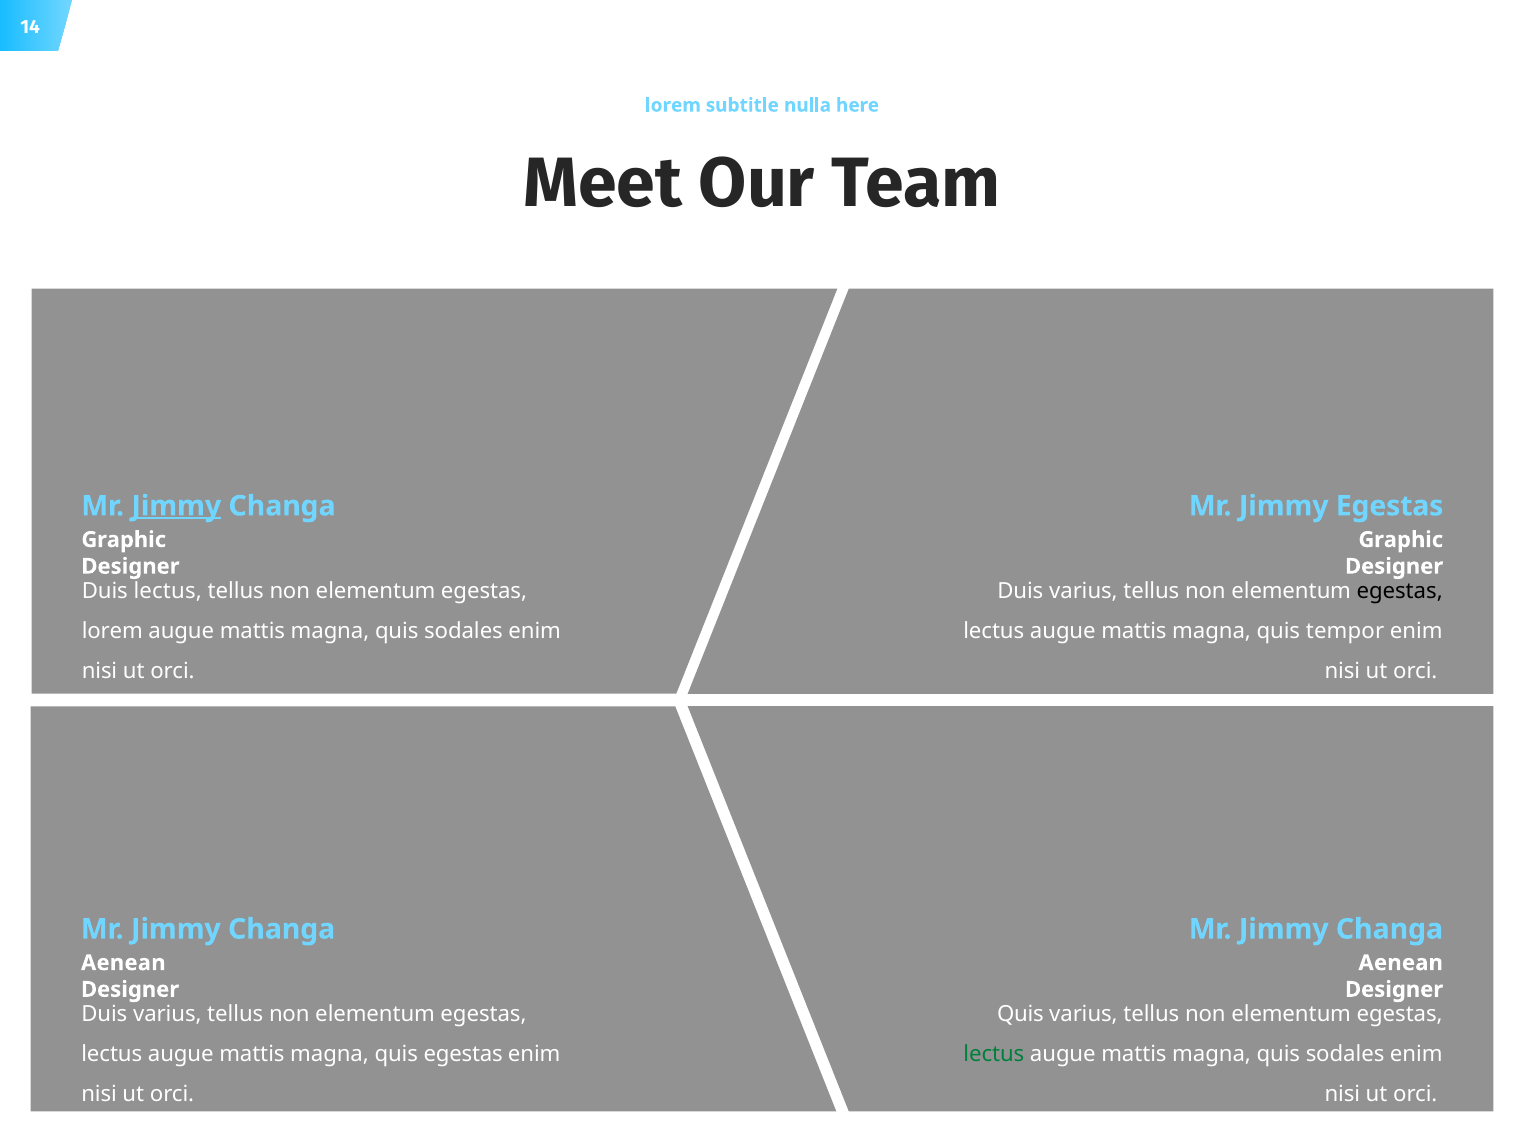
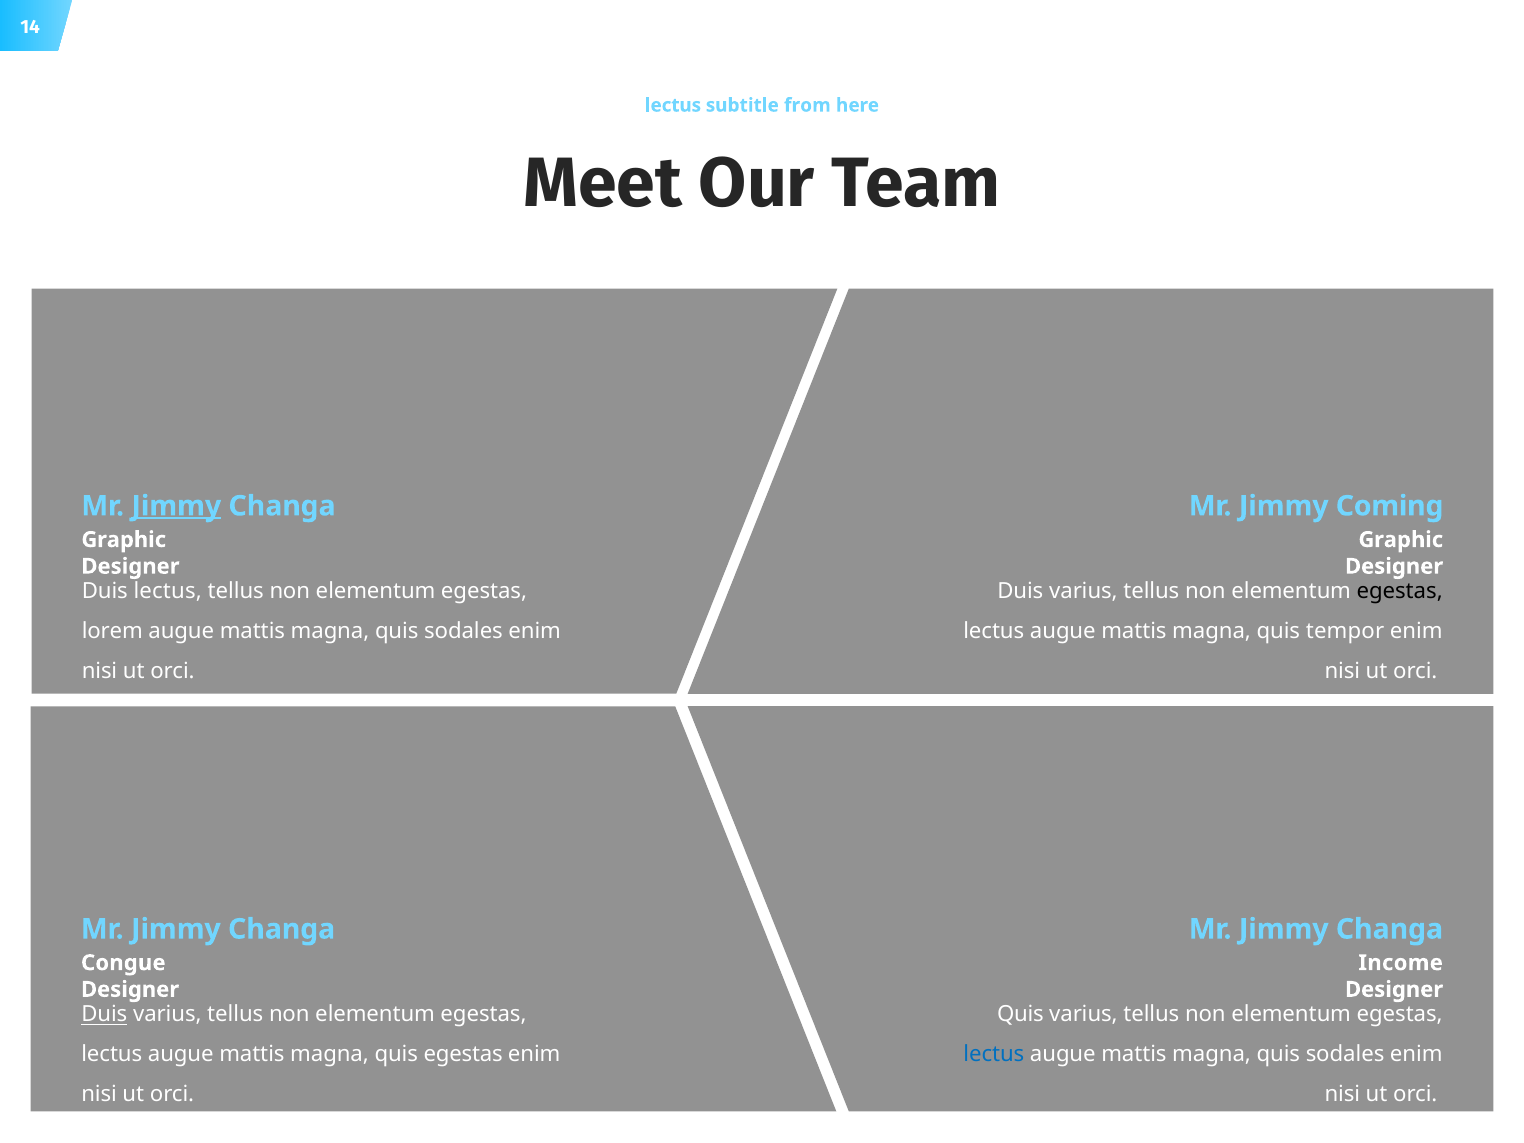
lorem at (673, 105): lorem -> lectus
nulla: nulla -> from
Jimmy Egestas: Egestas -> Coming
Aenean at (123, 963): Aenean -> Congue
Aenean at (1401, 963): Aenean -> Income
Duis at (104, 1015) underline: none -> present
lectus at (994, 1055) colour: green -> blue
